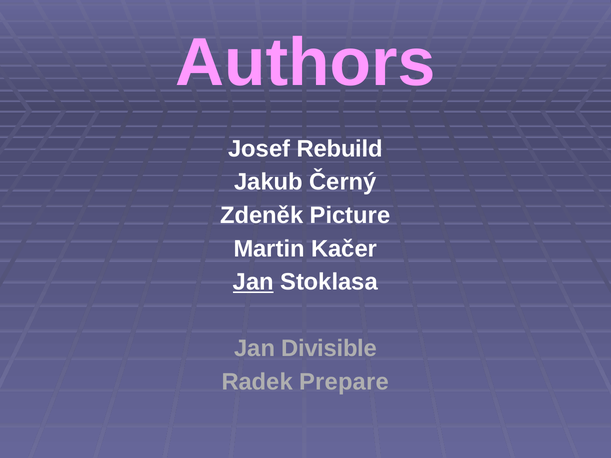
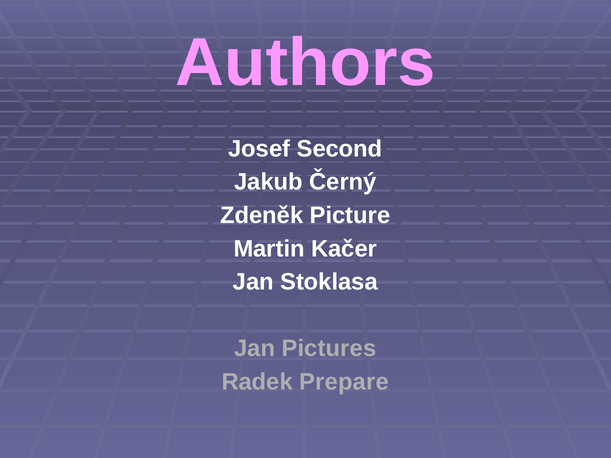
Rebuild: Rebuild -> Second
Jan at (253, 282) underline: present -> none
Divisible: Divisible -> Pictures
